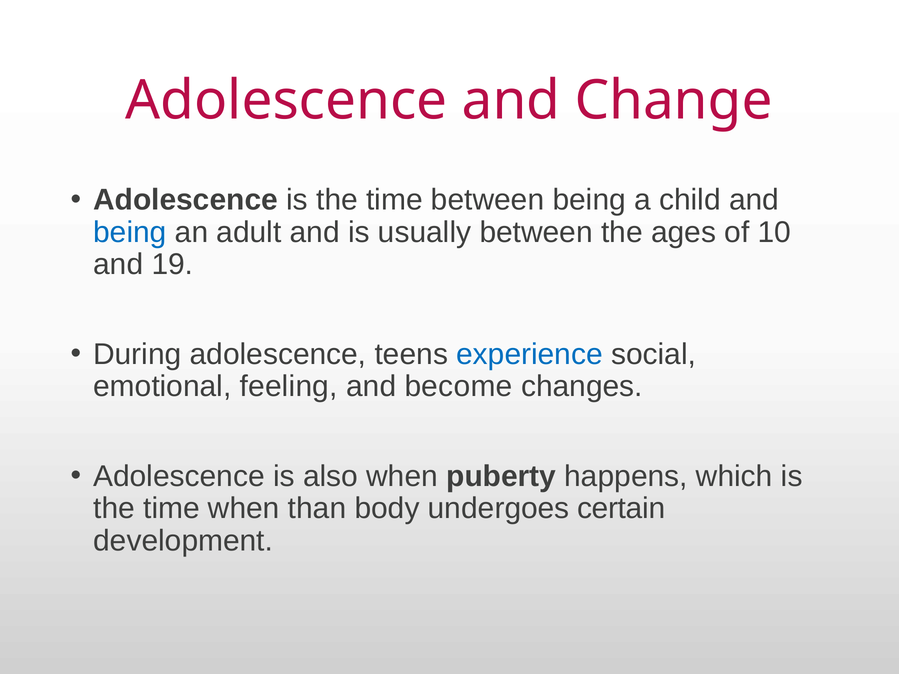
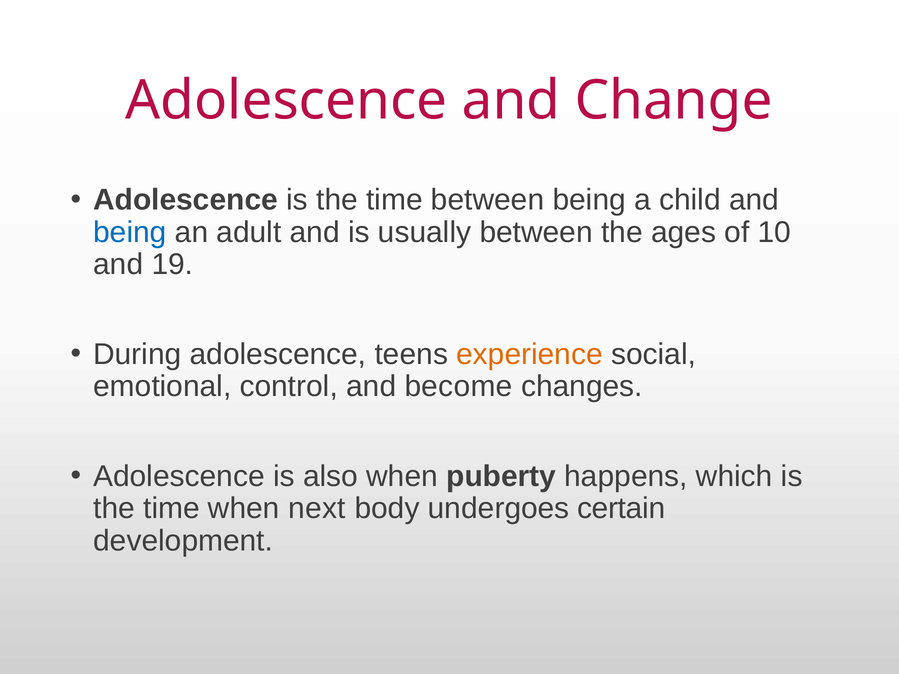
experience colour: blue -> orange
feeling: feeling -> control
than: than -> next
